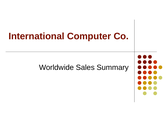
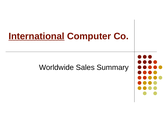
International underline: none -> present
